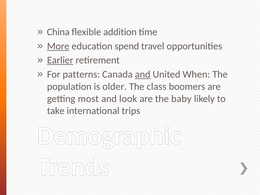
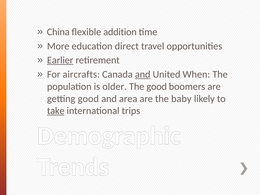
More underline: present -> none
spend: spend -> direct
patterns: patterns -> aircrafts
The class: class -> good
getting most: most -> good
look: look -> area
take underline: none -> present
